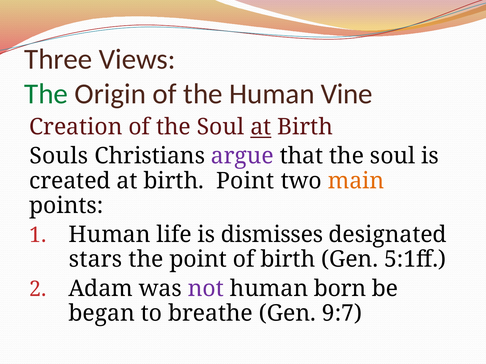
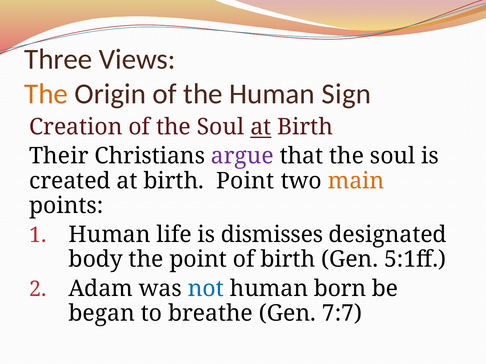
The at (46, 94) colour: green -> orange
Vine: Vine -> Sign
Souls: Souls -> Their
stars: stars -> body
not colour: purple -> blue
9:7: 9:7 -> 7:7
